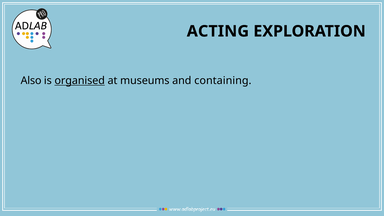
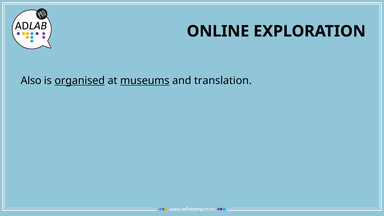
ACTING: ACTING -> ONLINE
museums underline: none -> present
containing: containing -> translation
